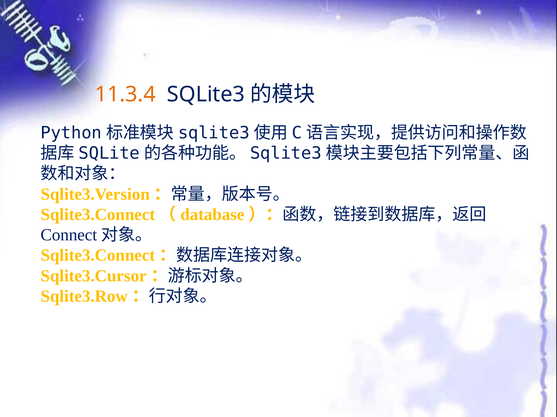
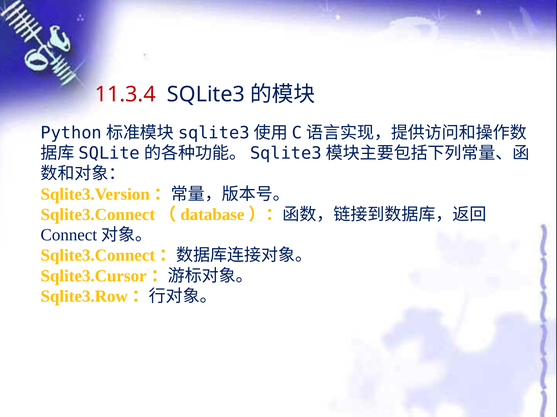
11.3.4 colour: orange -> red
